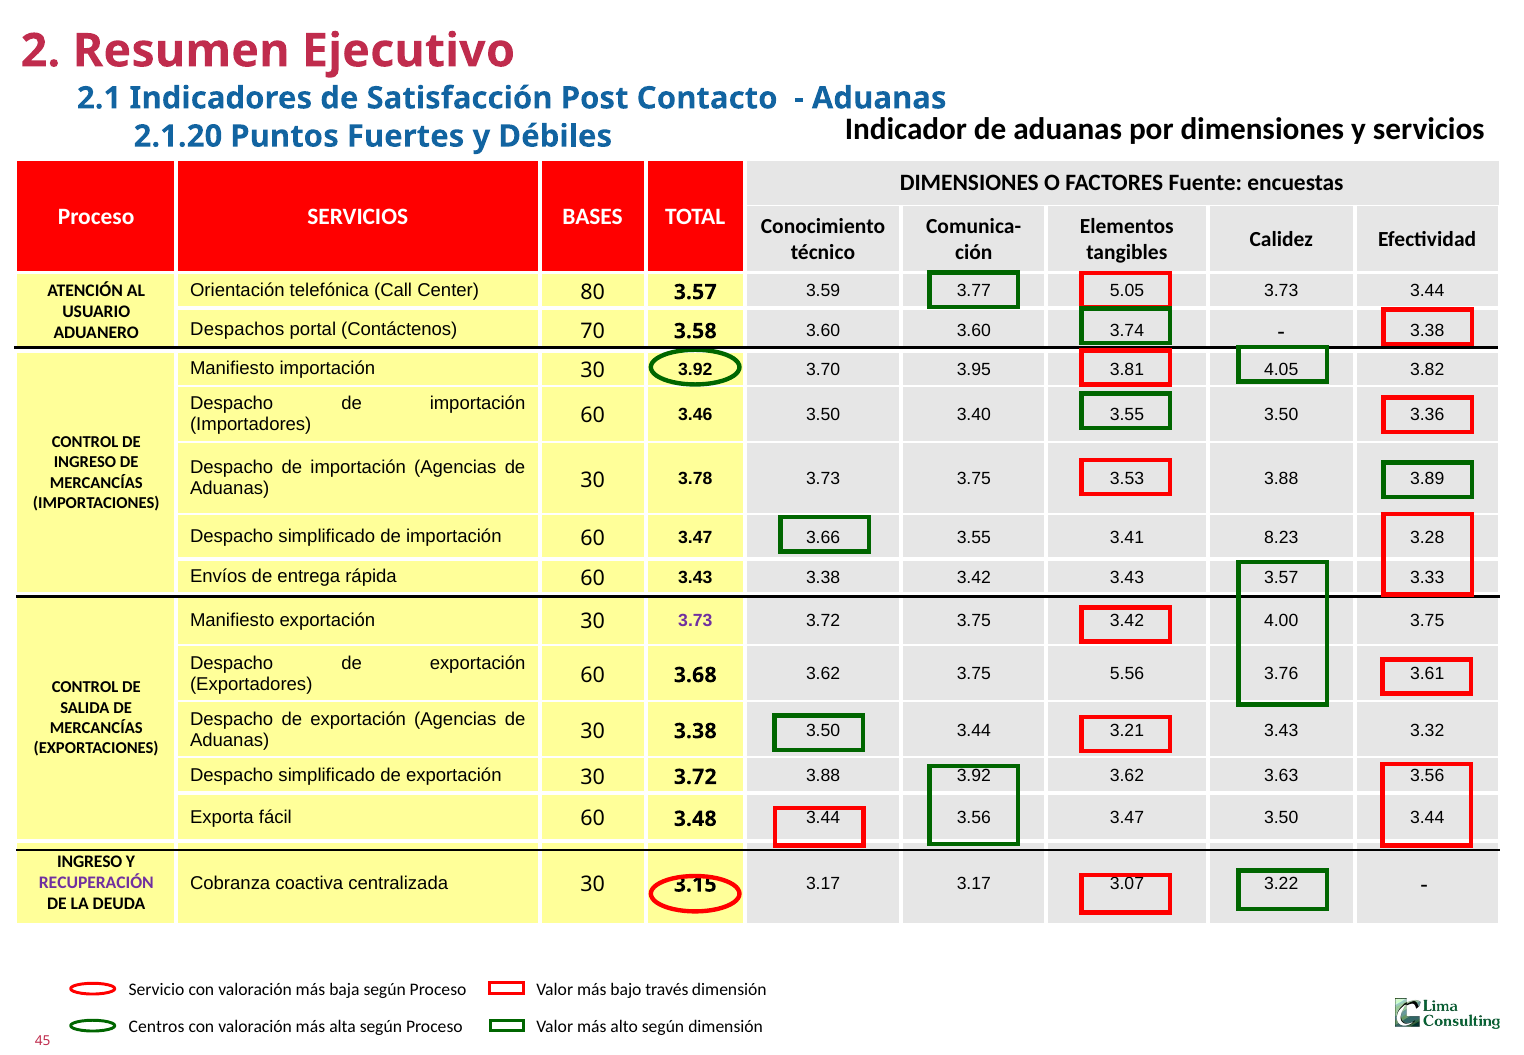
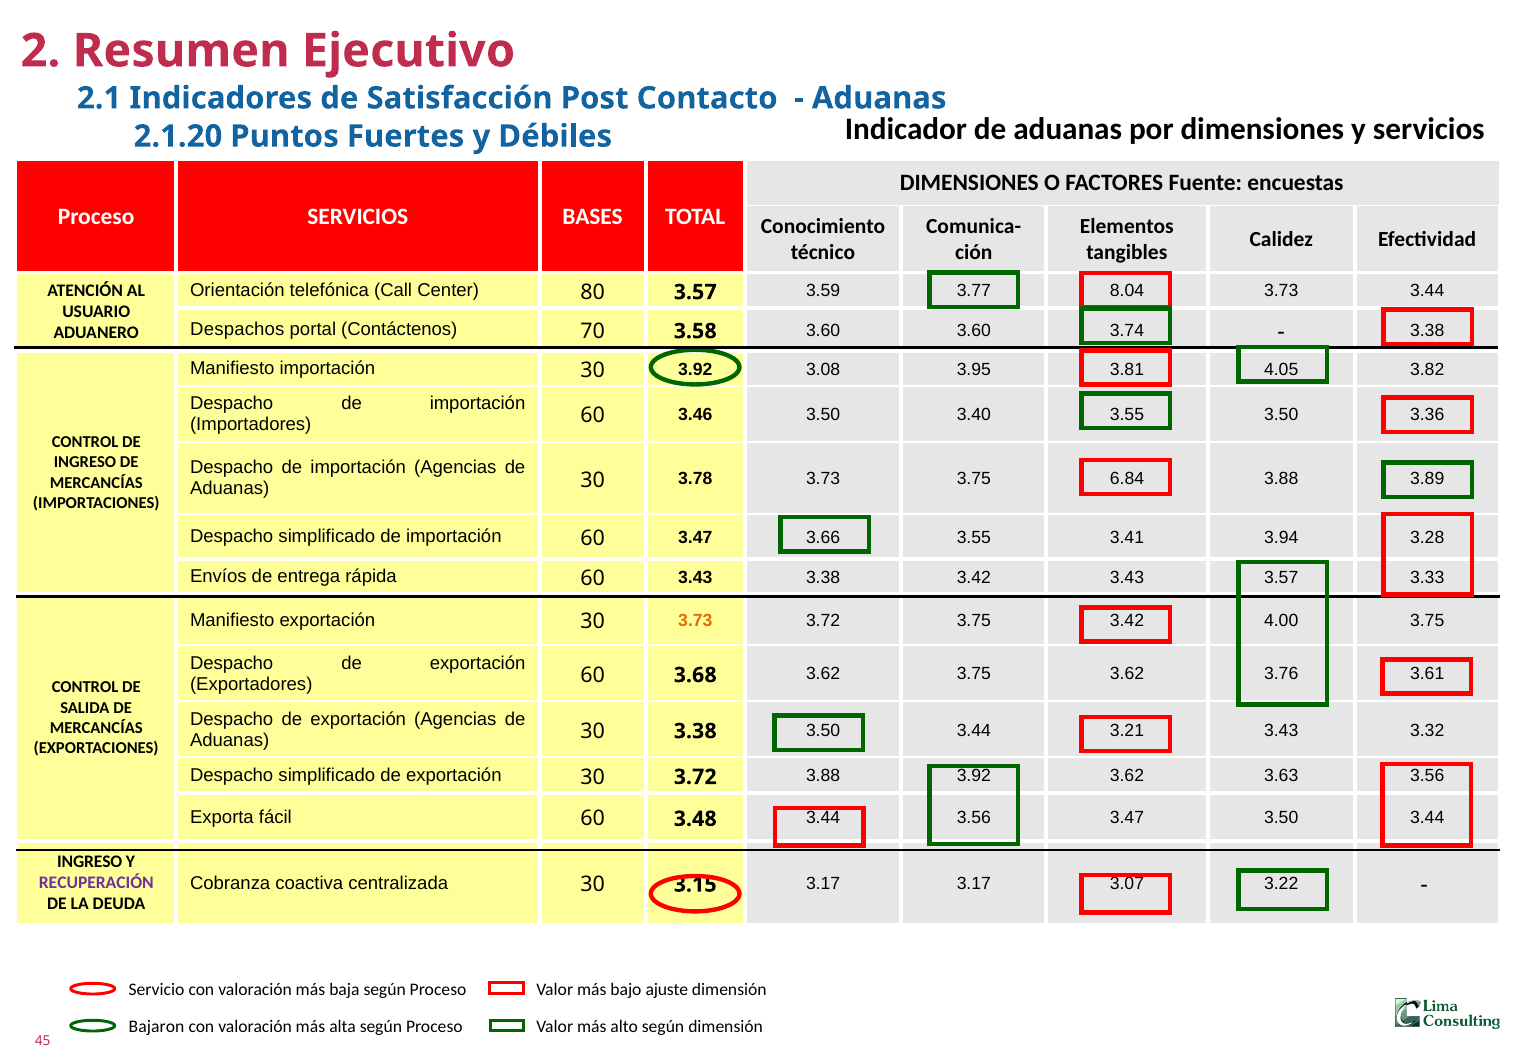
5.05: 5.05 -> 8.04
3.70: 3.70 -> 3.08
3.53: 3.53 -> 6.84
8.23: 8.23 -> 3.94
3.73 at (695, 621) colour: purple -> orange
3.75 5.56: 5.56 -> 3.62
través: través -> ajuste
Centros: Centros -> Bajaron
